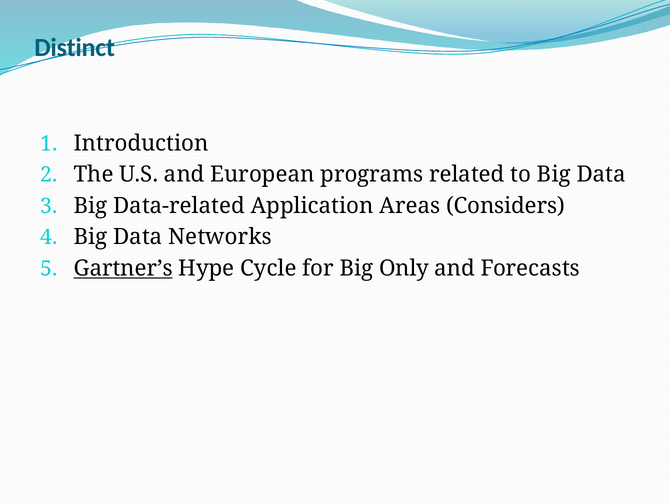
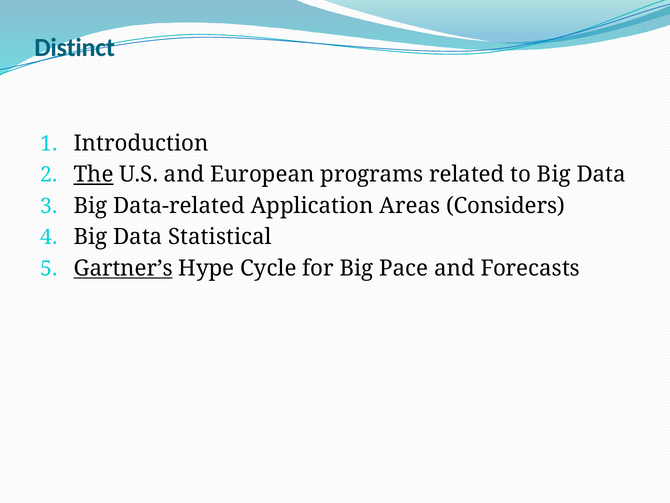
The underline: none -> present
Networks: Networks -> Statistical
Only: Only -> Pace
